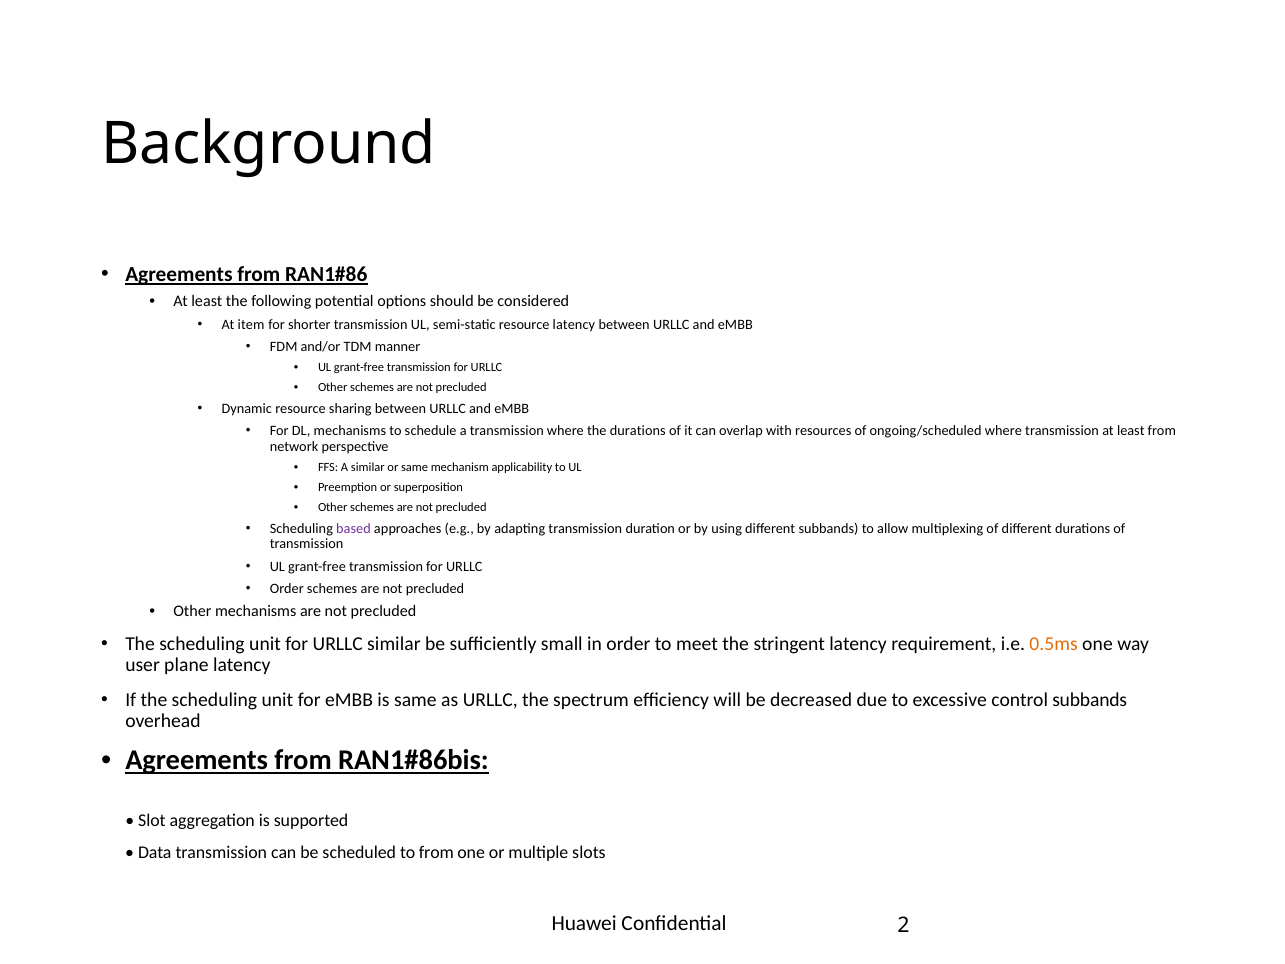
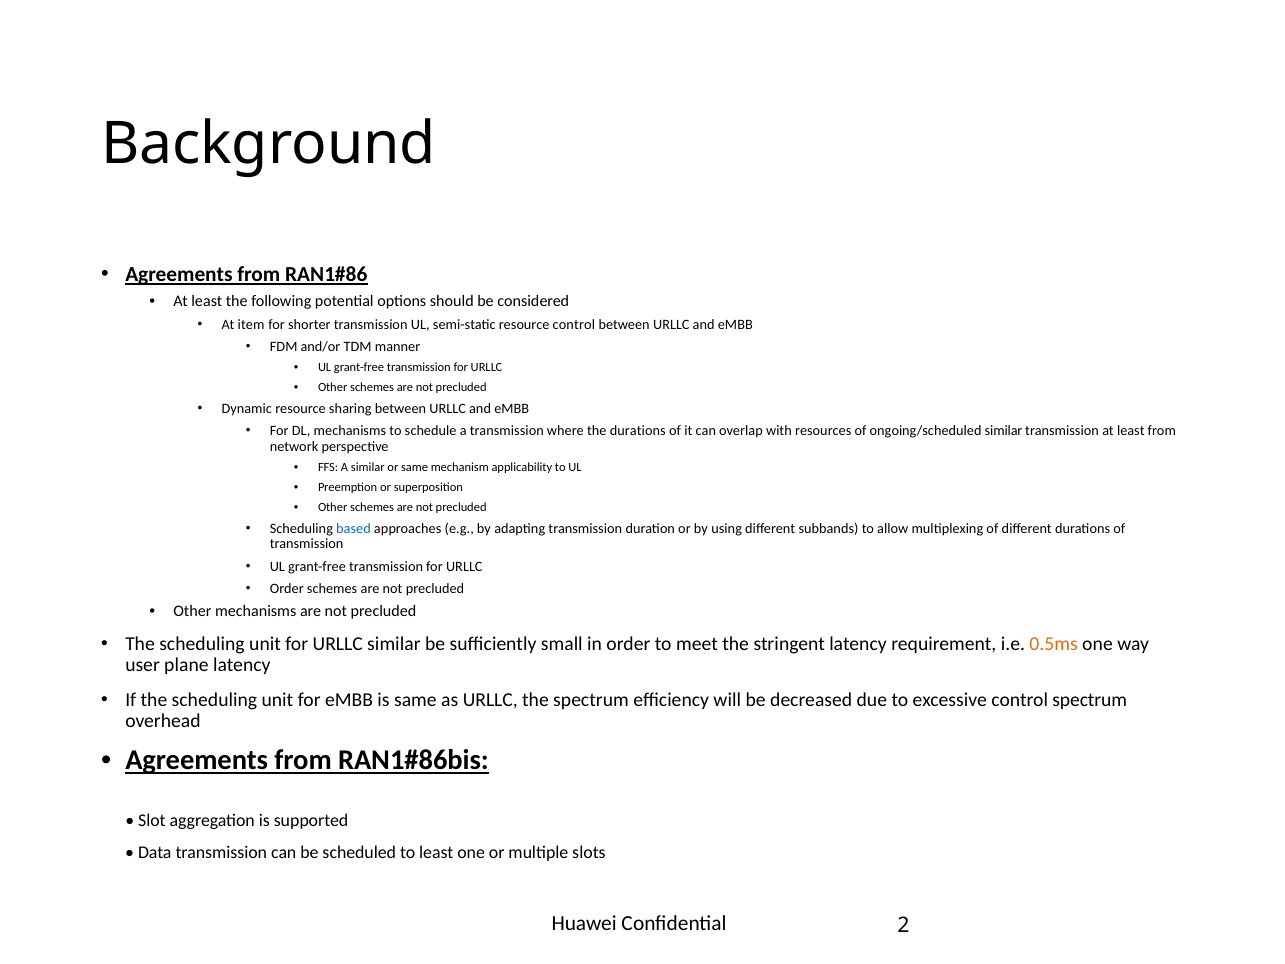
resource latency: latency -> control
ongoing/scheduled where: where -> similar
based colour: purple -> blue
control subbands: subbands -> spectrum
to from: from -> least
